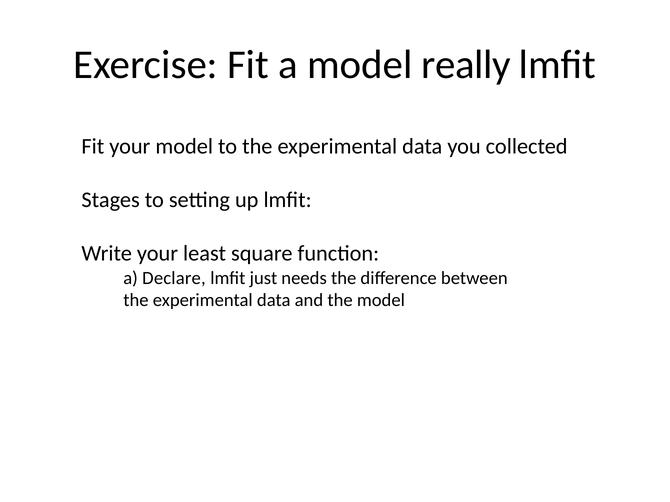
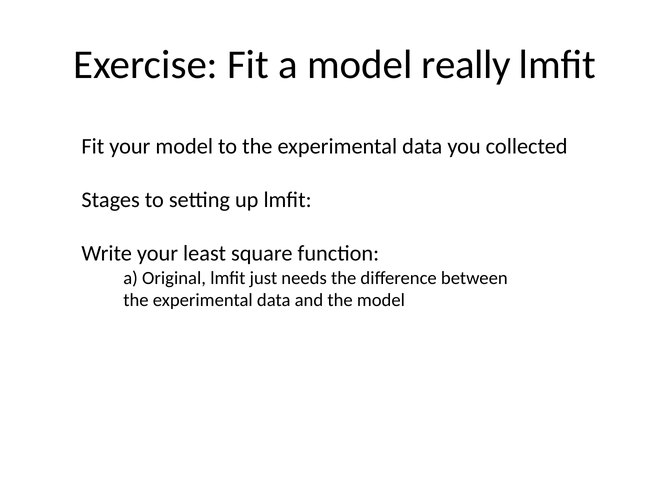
Declare: Declare -> Original
